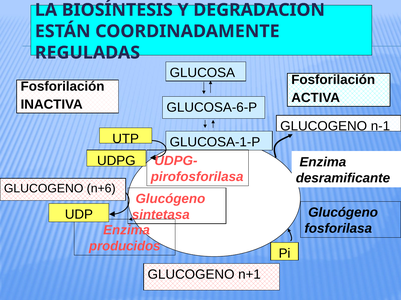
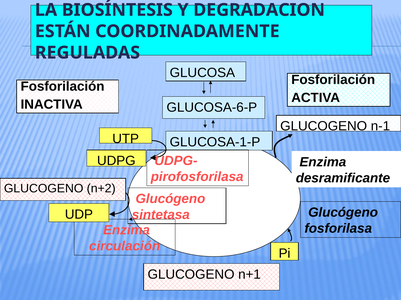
n+6: n+6 -> n+2
producidos: producidos -> circulación
